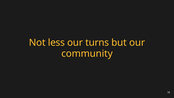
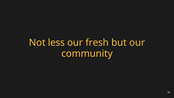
turns: turns -> fresh
